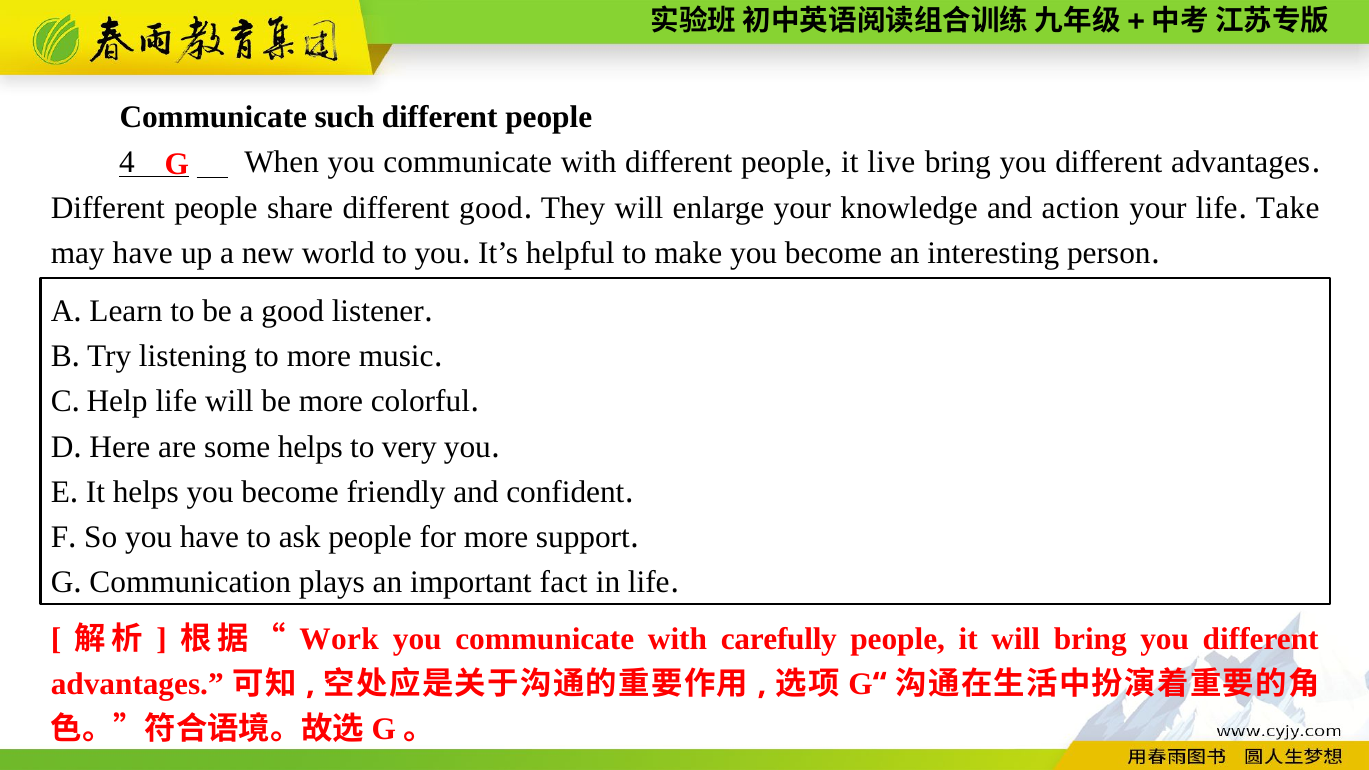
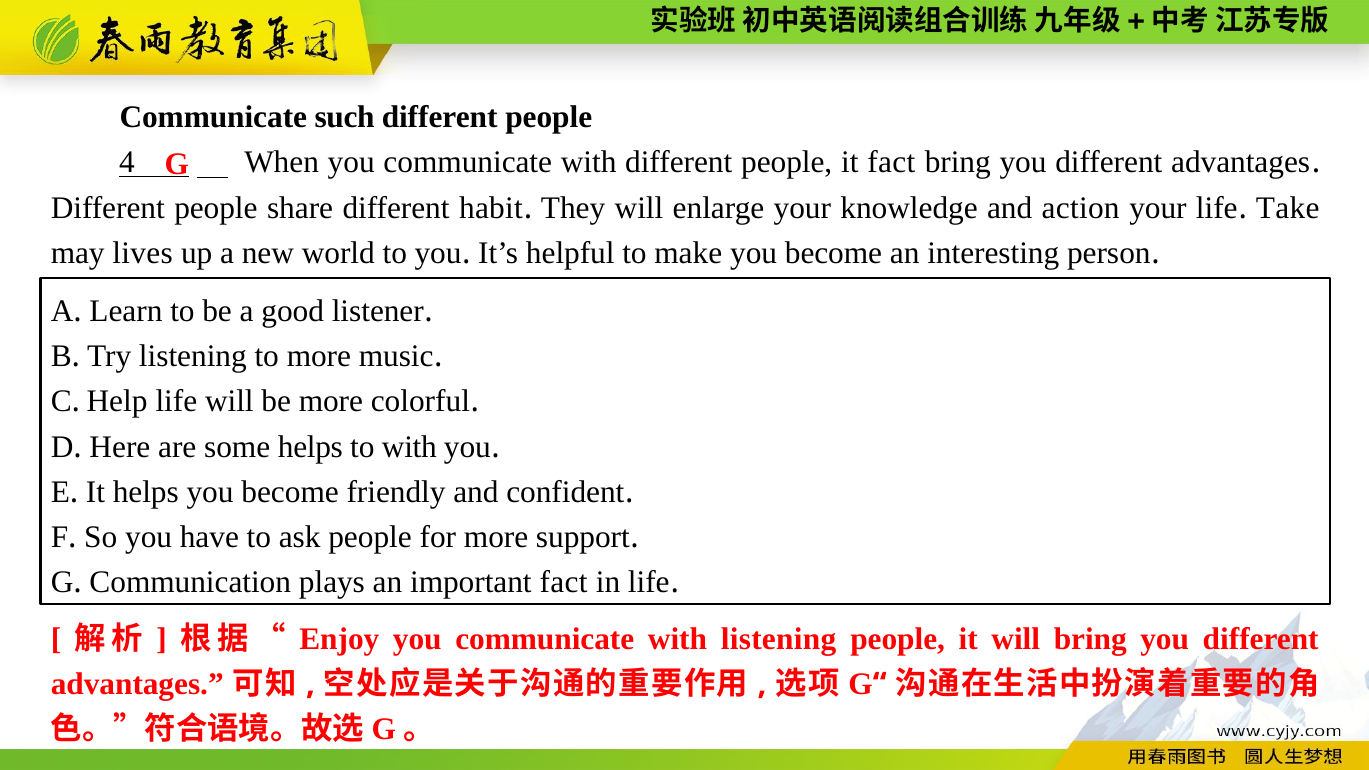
it live: live -> fact
different good: good -> habit
may have: have -> lives
to very: very -> with
Work: Work -> Enjoy
with carefully: carefully -> listening
